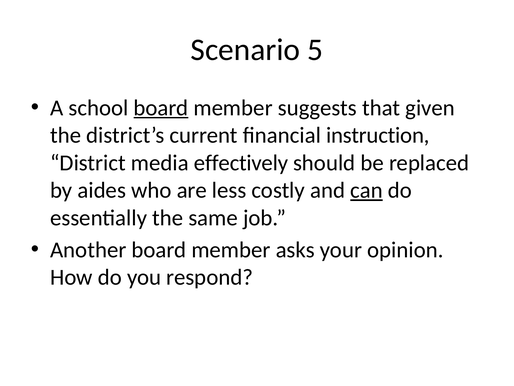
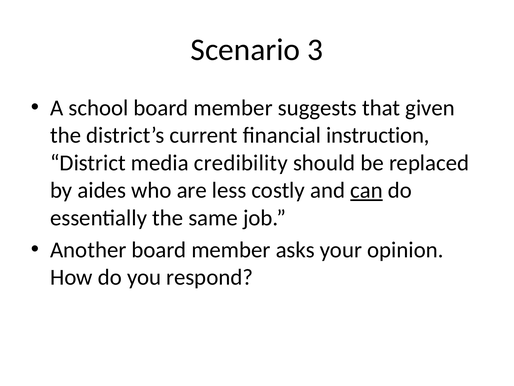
5: 5 -> 3
board at (161, 108) underline: present -> none
effectively: effectively -> credibility
